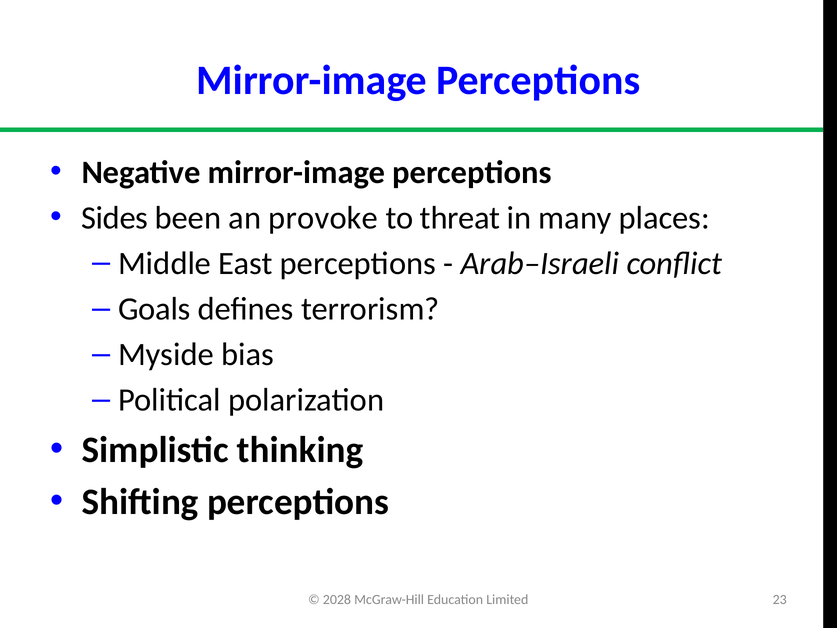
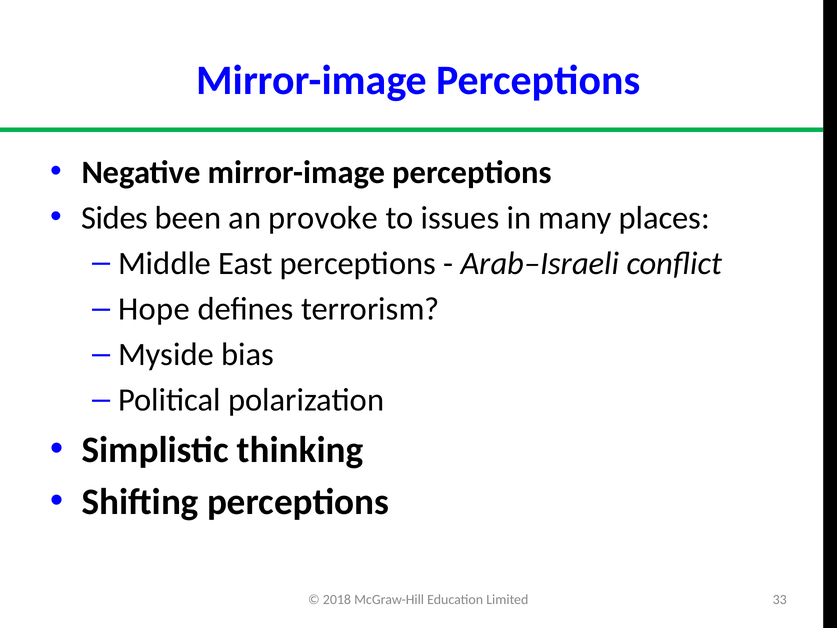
threat: threat -> issues
Goals: Goals -> Hope
2028: 2028 -> 2018
23: 23 -> 33
